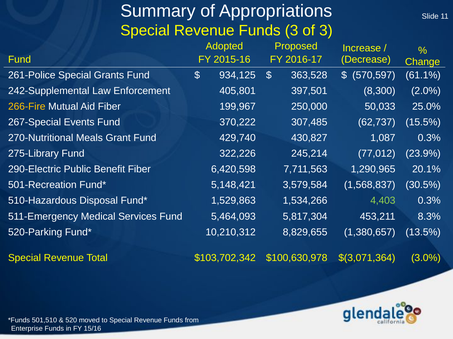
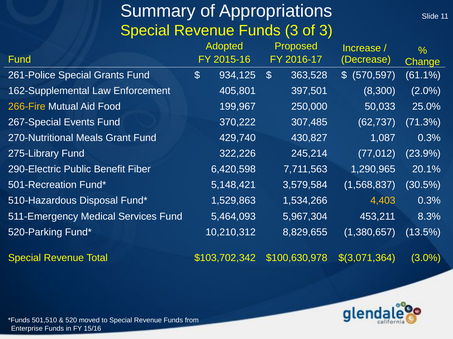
242-Supplemental: 242-Supplemental -> 162-Supplemental
Aid Fiber: Fiber -> Food
15.5%: 15.5% -> 71.3%
4,403 colour: light green -> yellow
5,817,304: 5,817,304 -> 5,967,304
